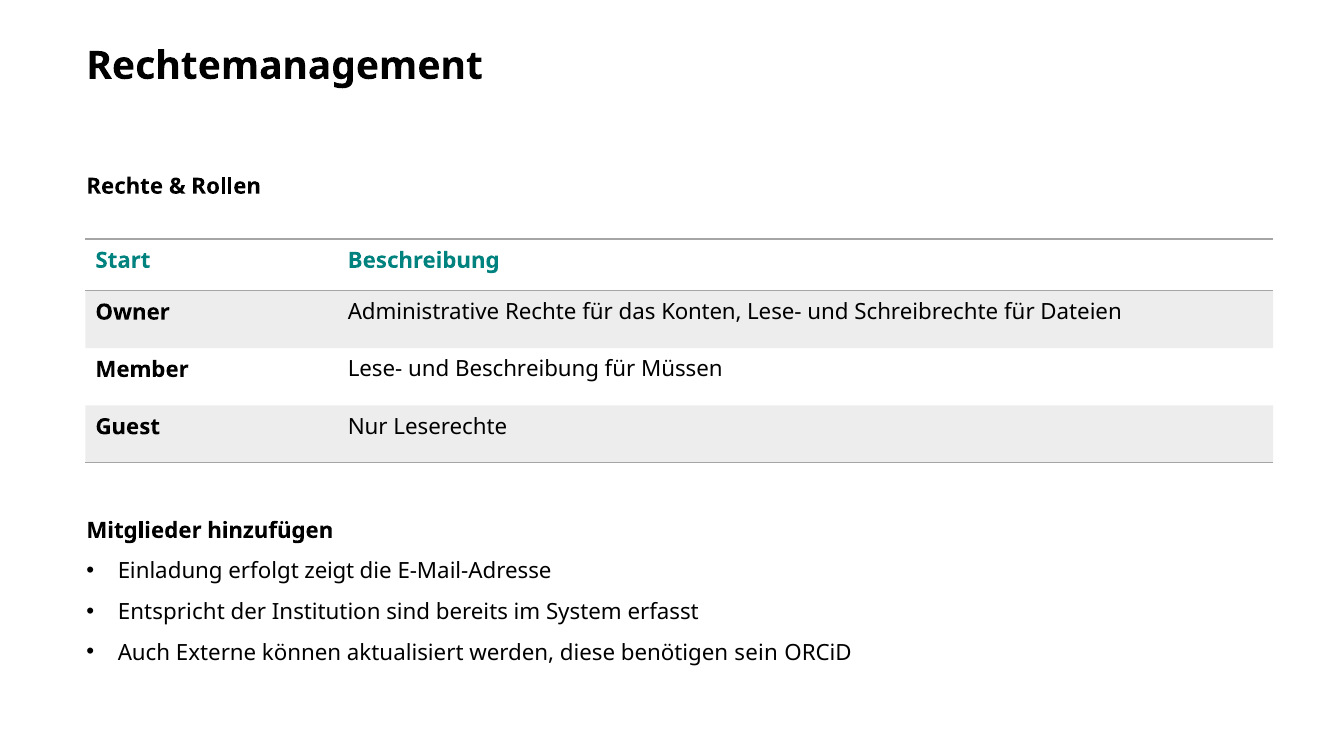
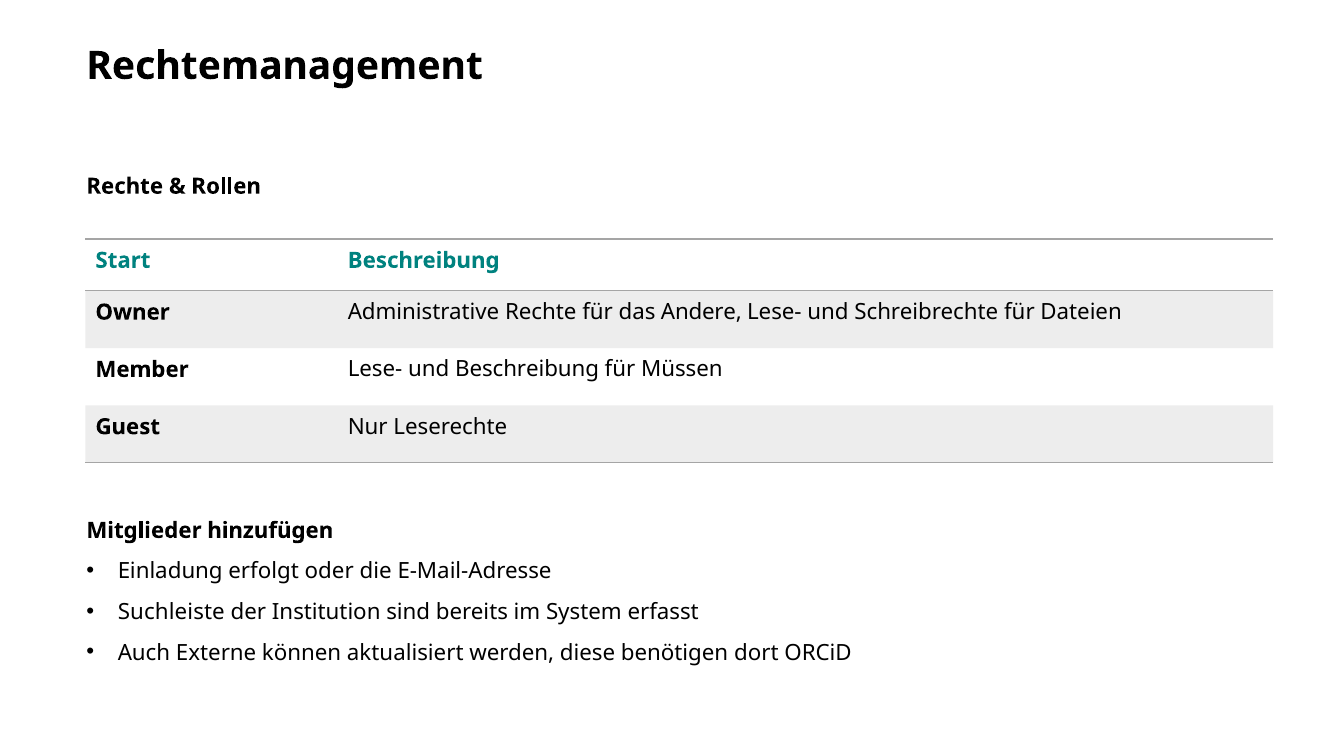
Konten: Konten -> Andere
zeigt: zeigt -> oder
Entspricht: Entspricht -> Suchleiste
sein: sein -> dort
